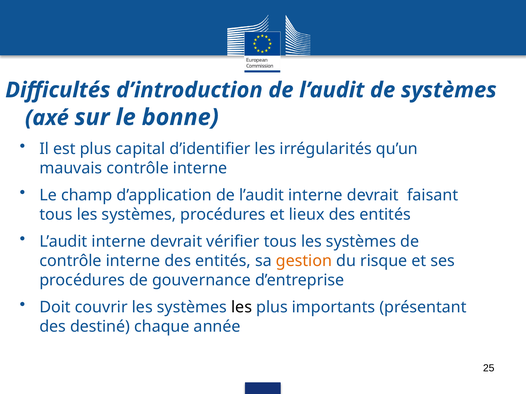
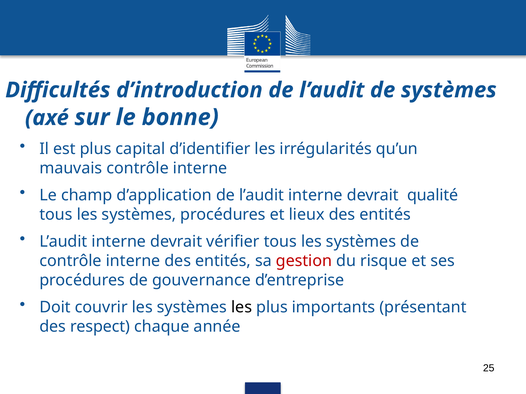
faisant: faisant -> qualité
gestion colour: orange -> red
destiné: destiné -> respect
